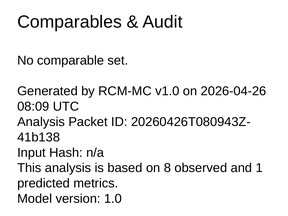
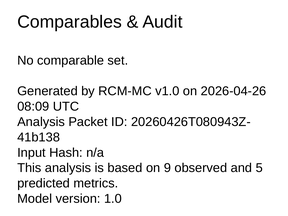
8: 8 -> 9
1: 1 -> 5
